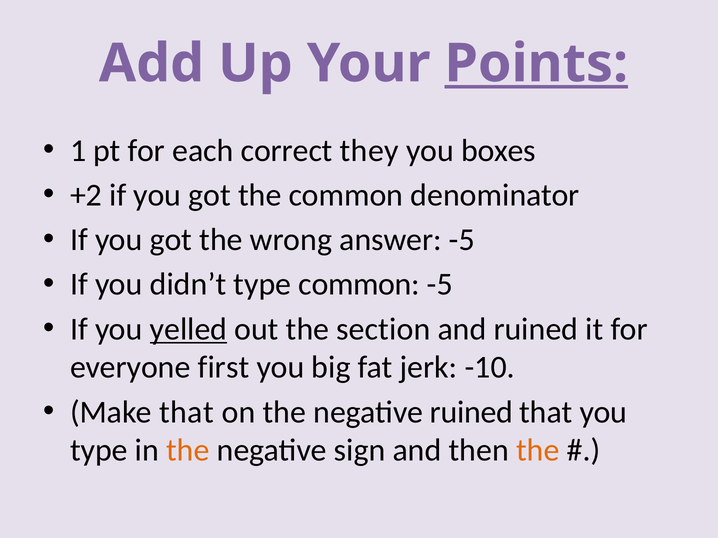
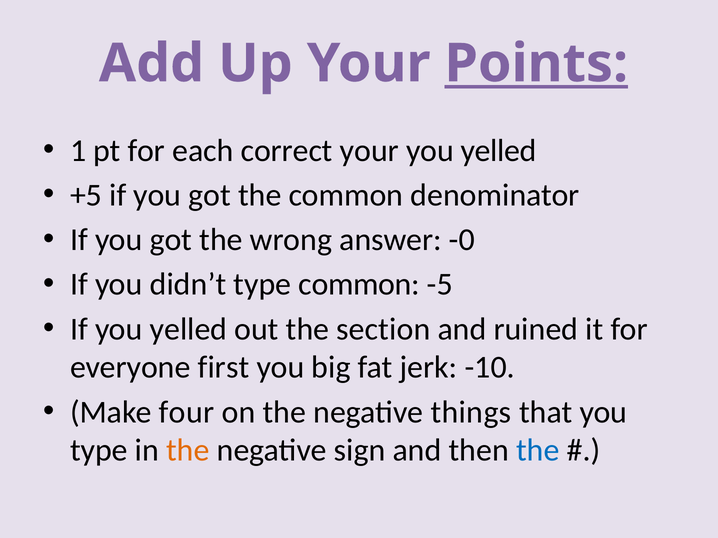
correct they: they -> your
boxes at (499, 151): boxes -> yelled
+2: +2 -> +5
answer -5: -5 -> -0
yelled at (189, 329) underline: present -> none
Make that: that -> four
negative ruined: ruined -> things
the at (538, 451) colour: orange -> blue
